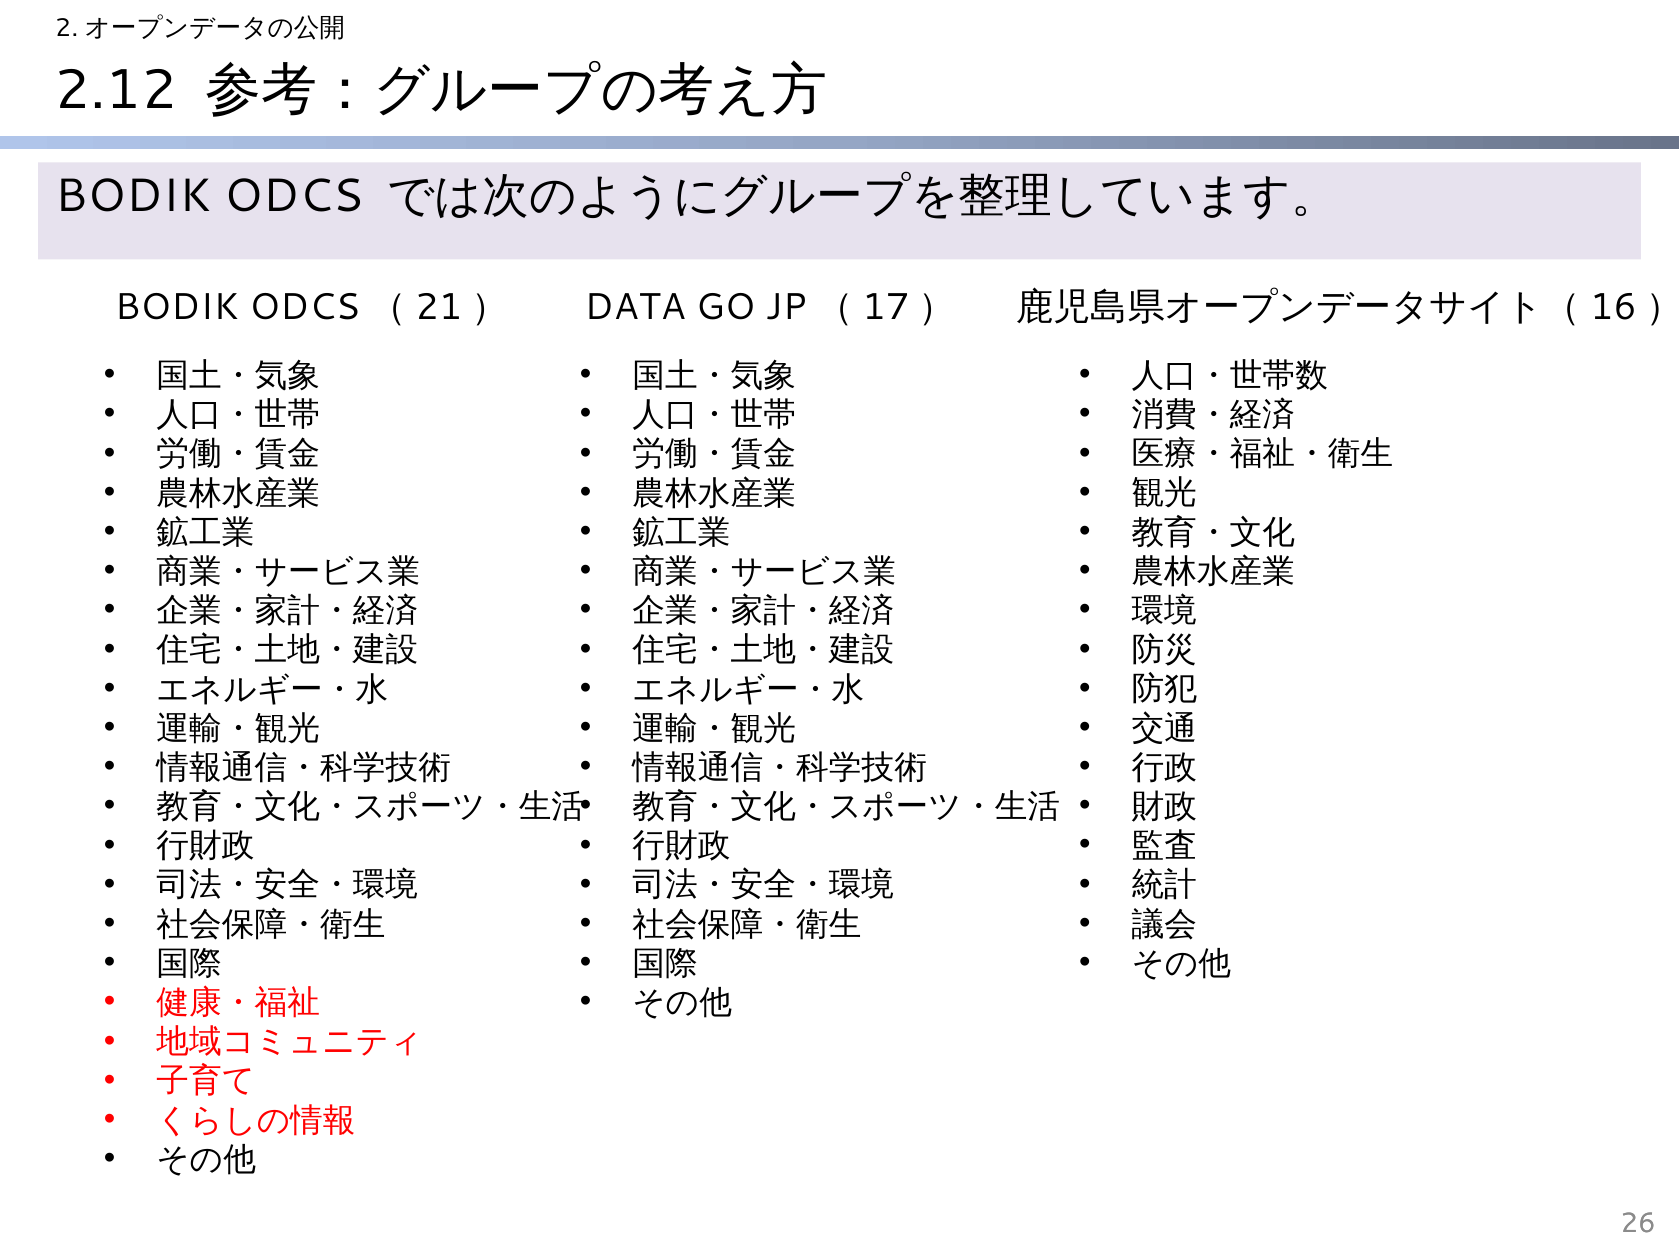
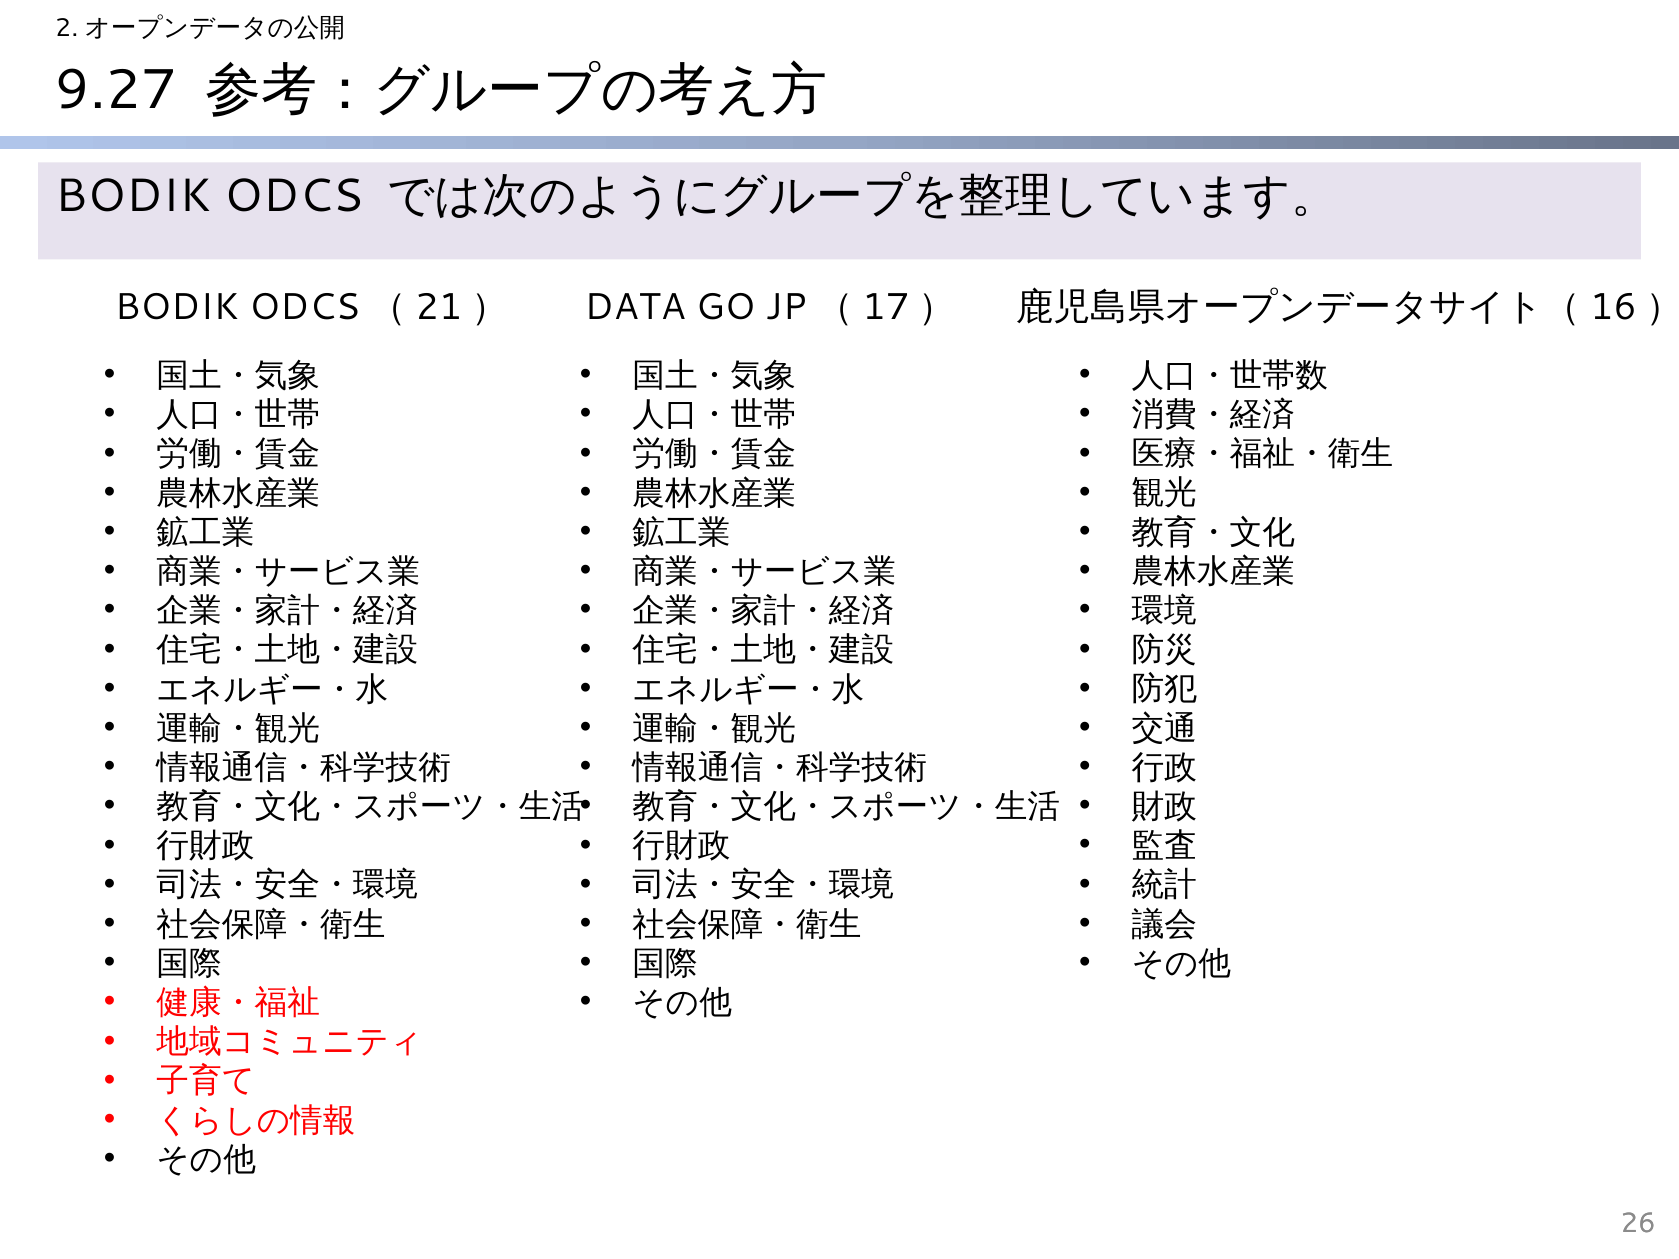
2.12: 2.12 -> 9.27
